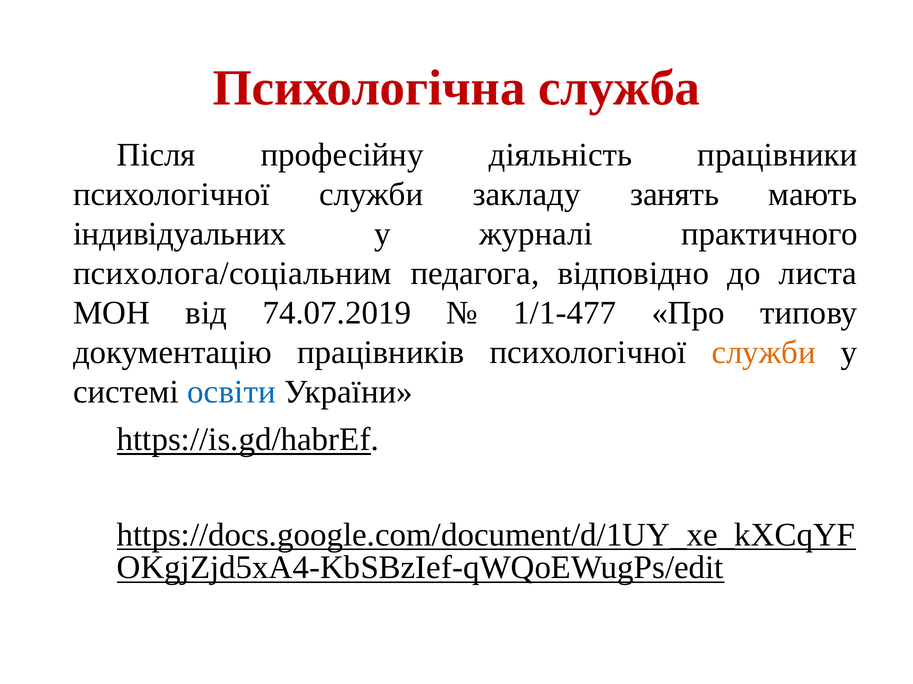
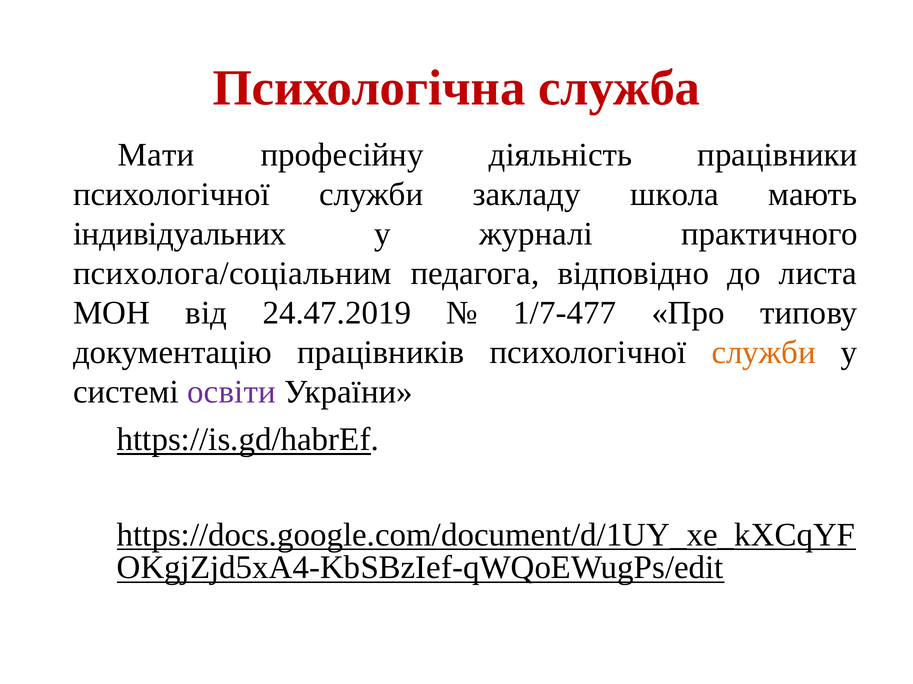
Після: Після -> Мати
занять: занять -> школа
74.07.2019: 74.07.2019 -> 24.47.2019
1/1-477: 1/1-477 -> 1/7-477
освіти colour: blue -> purple
